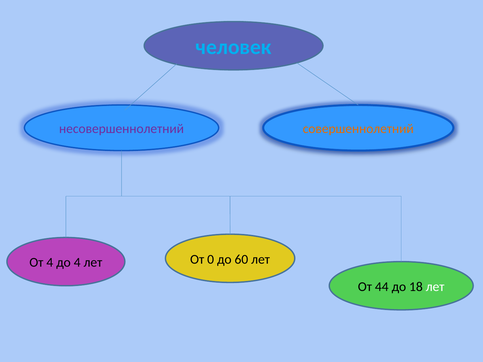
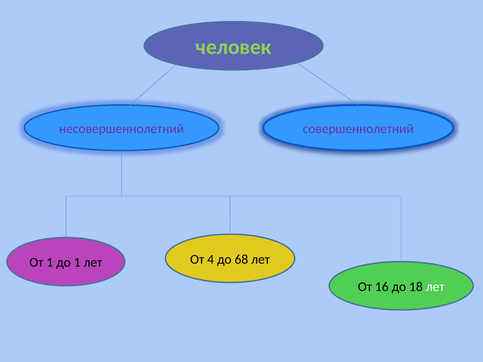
человек colour: light blue -> light green
совершеннолетний colour: orange -> purple
0: 0 -> 4
60: 60 -> 68
От 4: 4 -> 1
до 4: 4 -> 1
44: 44 -> 16
